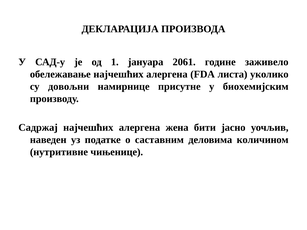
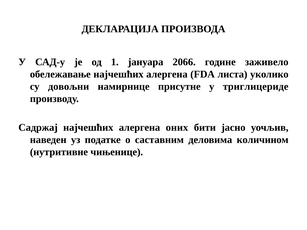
2061: 2061 -> 2066
биохемијским: биохемијским -> триглицериде
жена: жена -> оних
